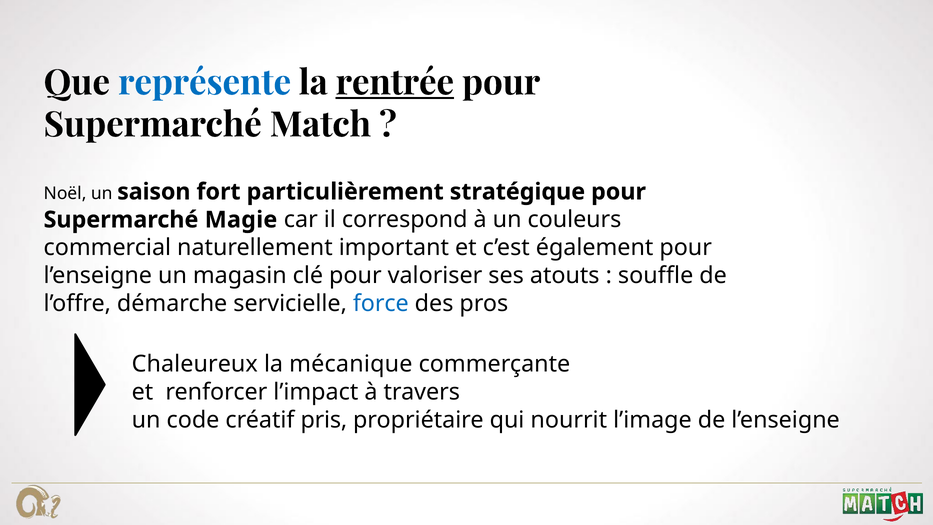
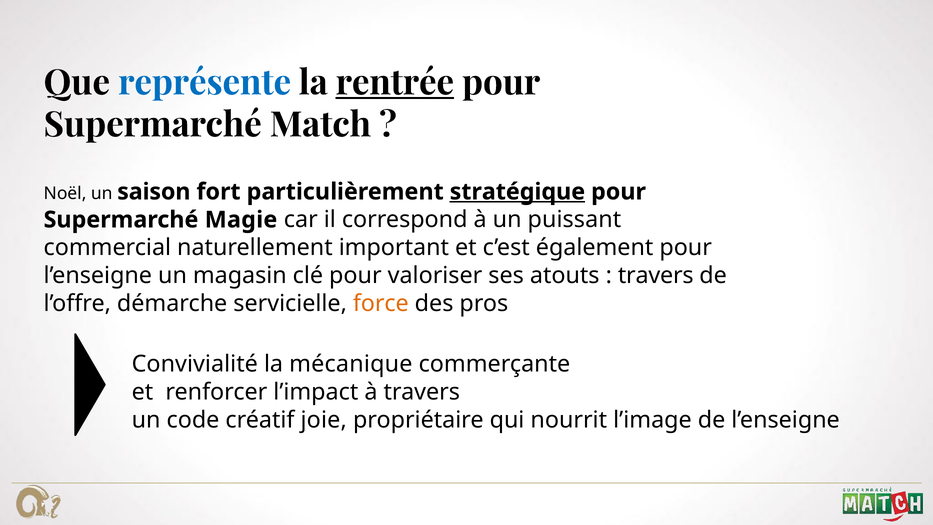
stratégique underline: none -> present
couleurs: couleurs -> puissant
souffle at (656, 276): souffle -> travers
force colour: blue -> orange
Chaleureux: Chaleureux -> Convivialité
pris: pris -> joie
